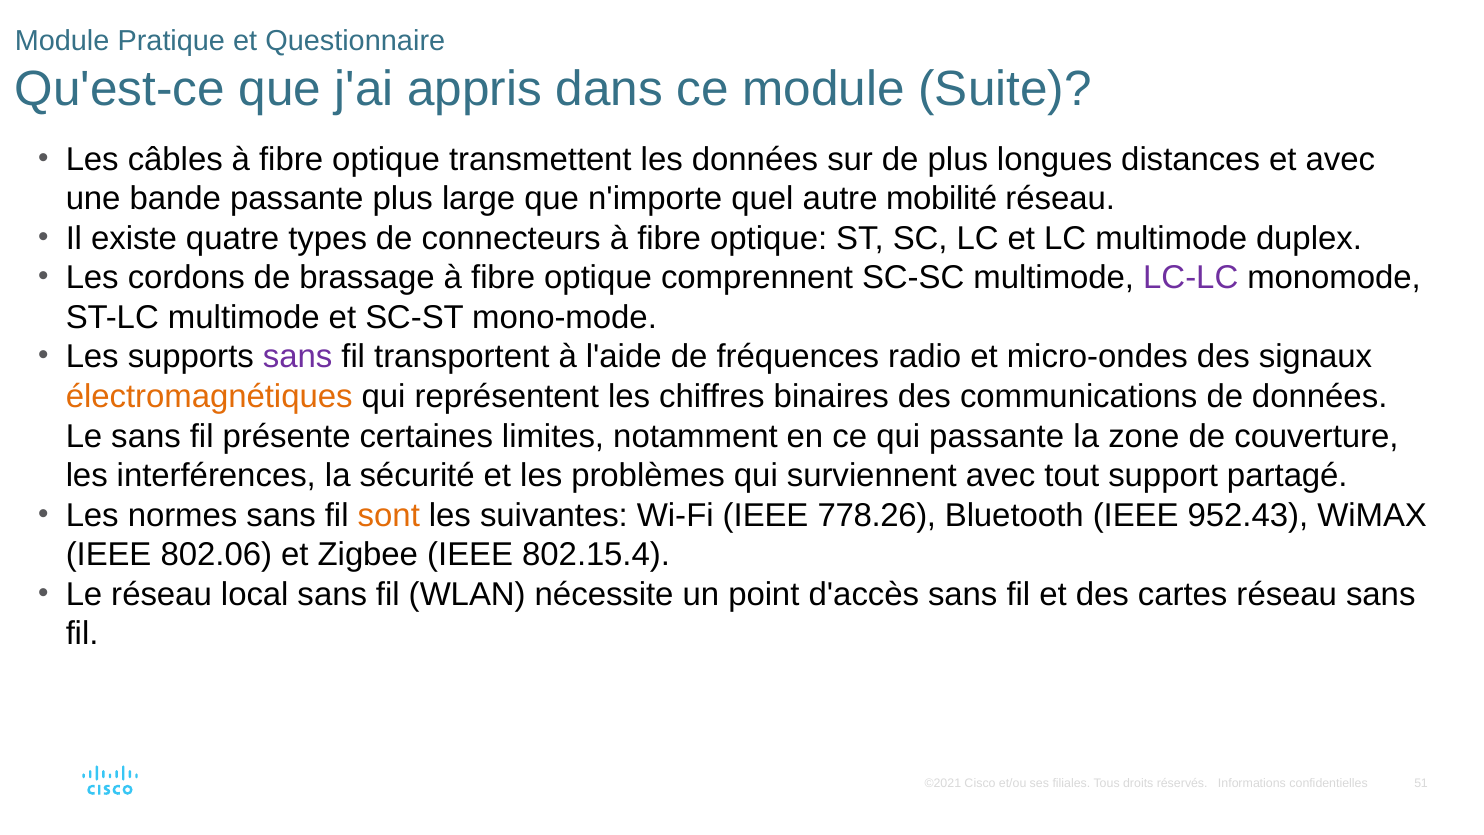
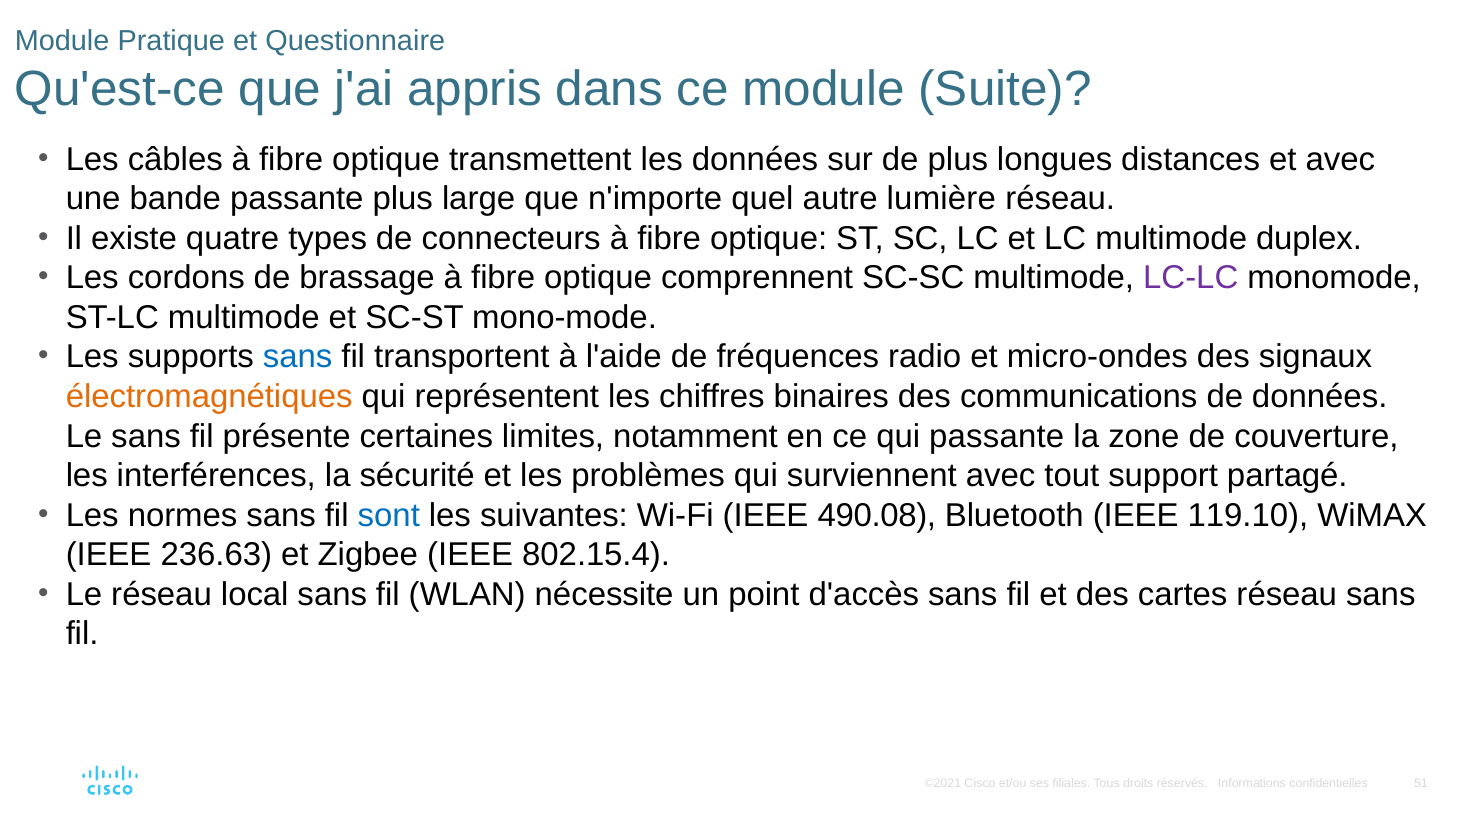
mobilité: mobilité -> lumière
sans at (298, 357) colour: purple -> blue
sont colour: orange -> blue
778.26: 778.26 -> 490.08
952.43: 952.43 -> 119.10
802.06: 802.06 -> 236.63
